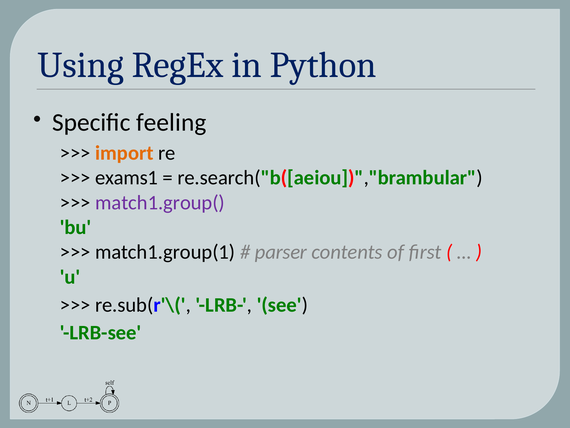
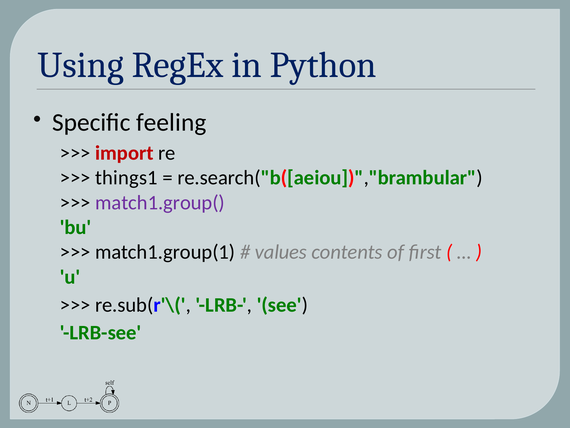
import colour: orange -> red
exams1: exams1 -> things1
parser: parser -> values
